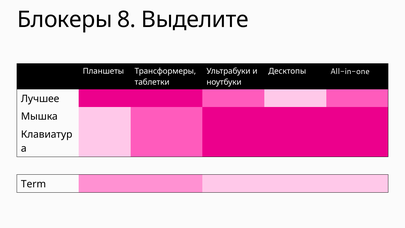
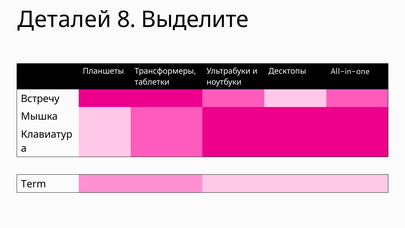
Блокеры: Блокеры -> Деталей
Лучшее: Лучшее -> Встречу
